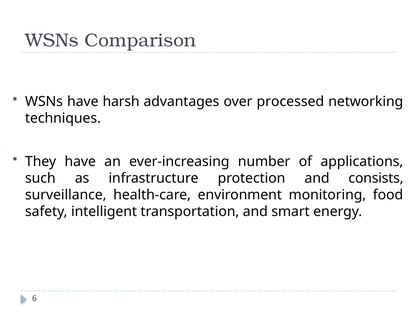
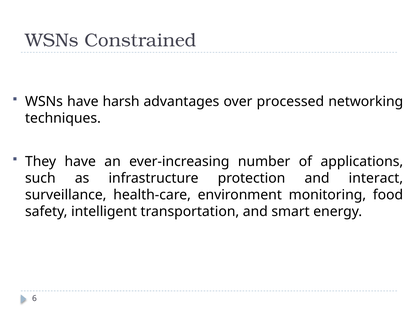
Comparison: Comparison -> Constrained
consists: consists -> interact
